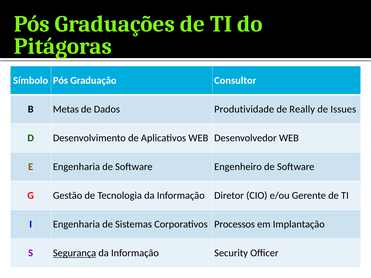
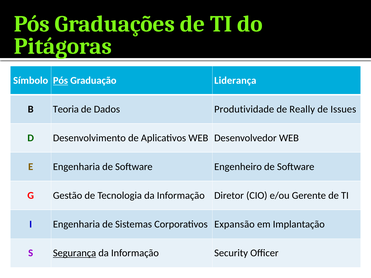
Pós at (60, 81) underline: none -> present
Consultor: Consultor -> Liderança
Metas: Metas -> Teoria
Processos: Processos -> Expansão
